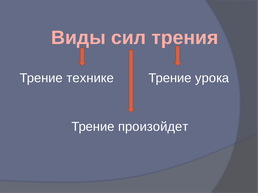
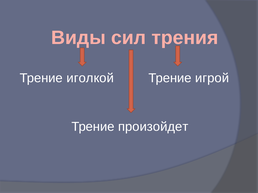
технике: технике -> иголкой
урока: урока -> игрой
